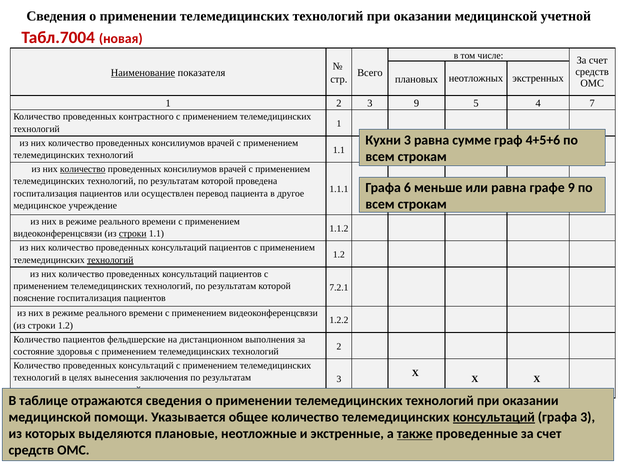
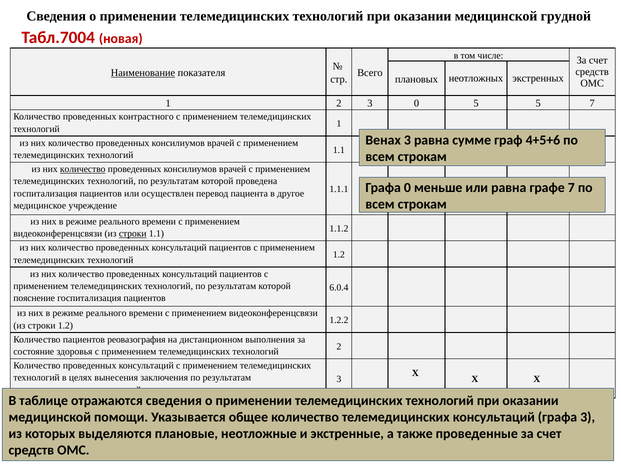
учетной: учетной -> грудной
3 9: 9 -> 0
5 4: 4 -> 5
Кухни: Кухни -> Венах
Графа 6: 6 -> 0
графе 9: 9 -> 7
технологий at (110, 260) underline: present -> none
7.2.1: 7.2.1 -> 6.0.4
фельдшерские: фельдшерские -> реовазография
консультаций at (494, 417) underline: present -> none
также underline: present -> none
